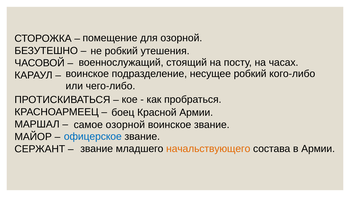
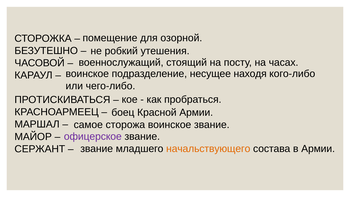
несущее робкий: робкий -> находя
самое озорной: озорной -> сторожа
офицерское colour: blue -> purple
